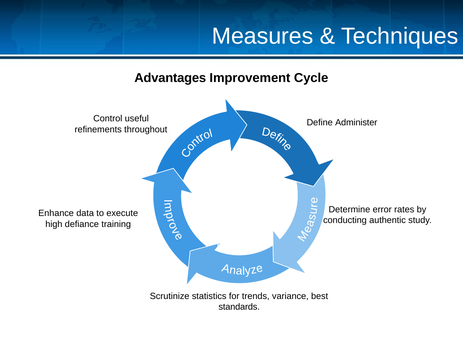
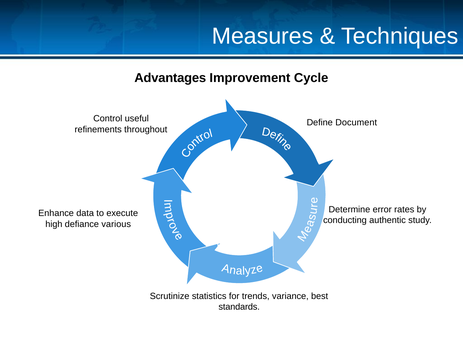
Administer: Administer -> Document
training: training -> various
